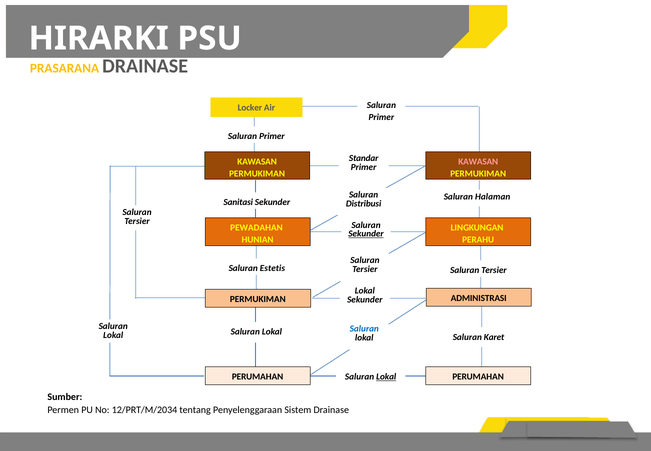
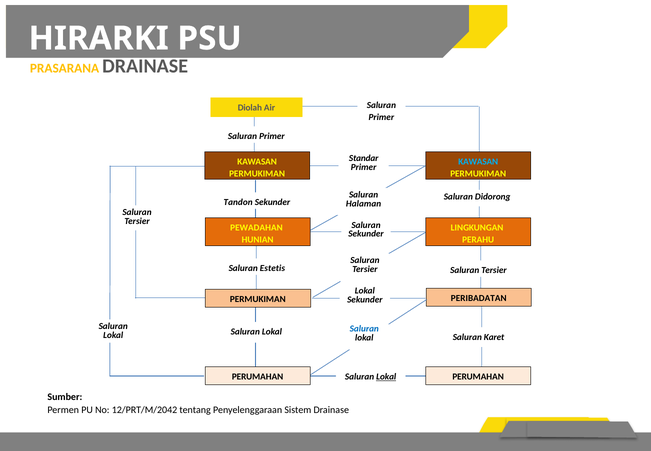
Locker: Locker -> Diolah
KAWASAN at (478, 162) colour: pink -> light blue
Halaman: Halaman -> Didorong
Sanitasi: Sanitasi -> Tandon
Distribusi: Distribusi -> Halaman
Sekunder at (366, 234) underline: present -> none
ADMINISTRASI: ADMINISTRASI -> PERIBADATAN
12/PRT/M/2034: 12/PRT/M/2034 -> 12/PRT/M/2042
